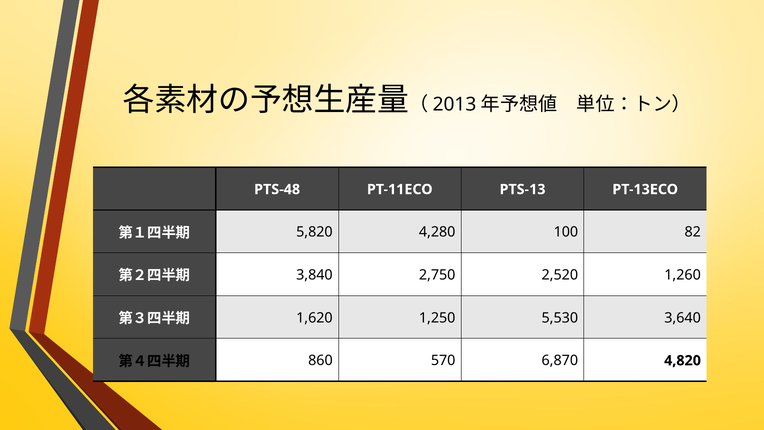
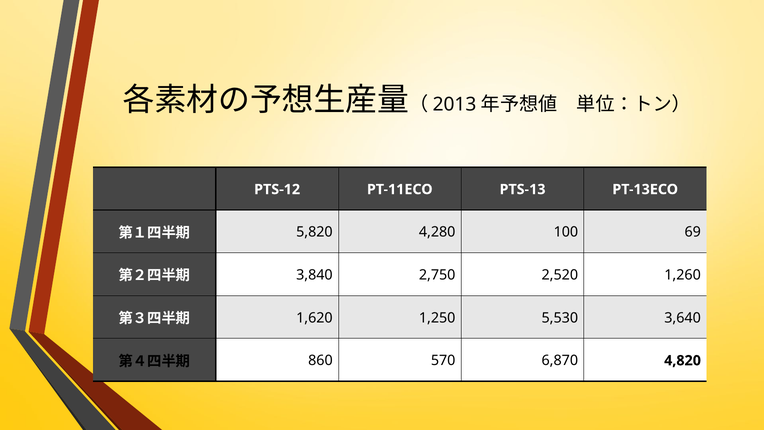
PTS-48: PTS-48 -> PTS-12
82: 82 -> 69
